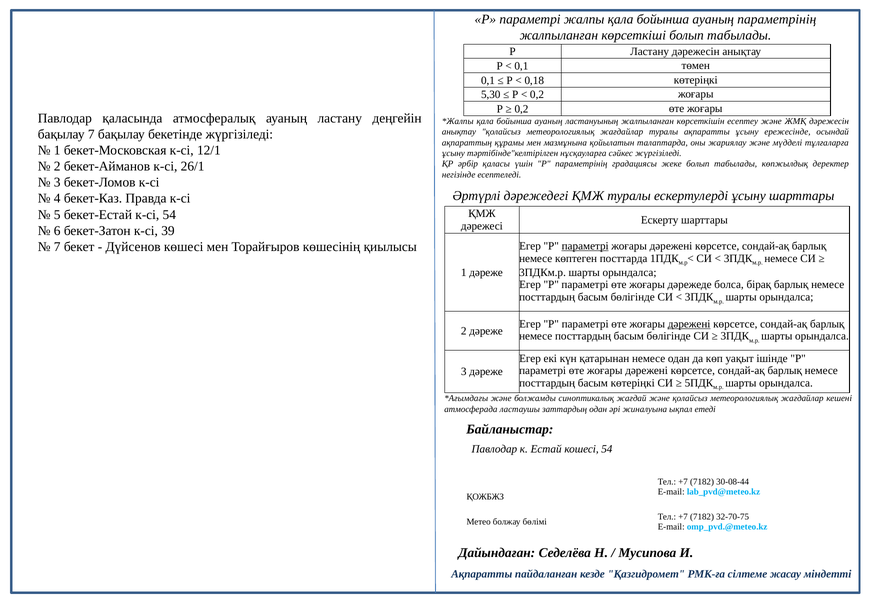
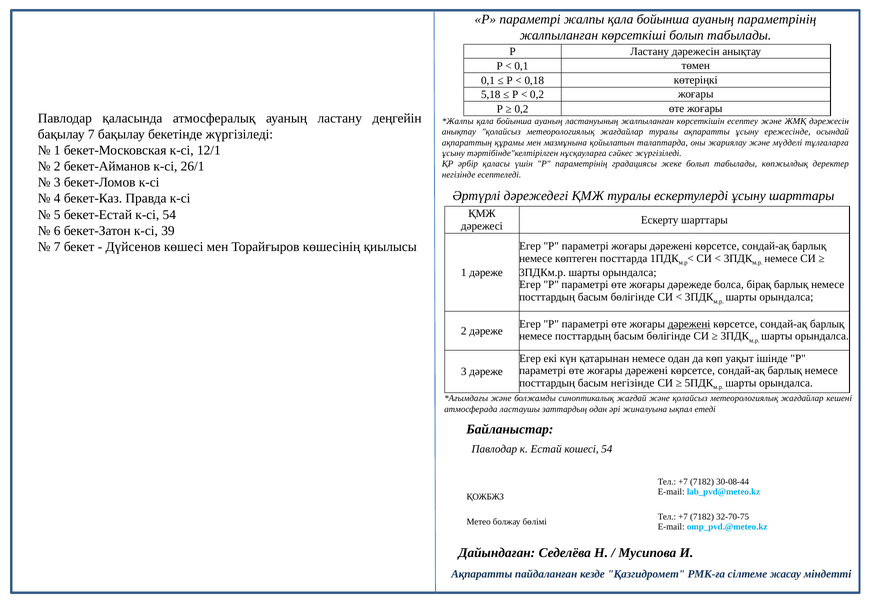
5,30: 5,30 -> 5,18
параметрі at (585, 246) underline: present -> none
басым көтеріңкі: көтеріңкі -> негізінде
